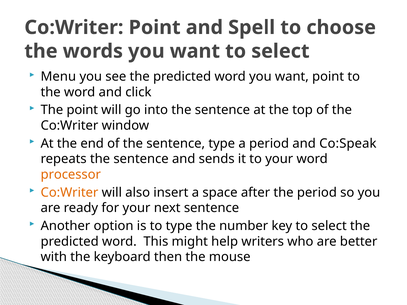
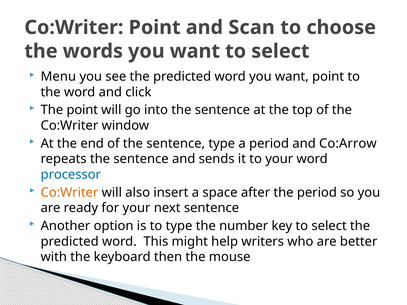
Spell: Spell -> Scan
Co:Speak: Co:Speak -> Co:Arrow
processor colour: orange -> blue
